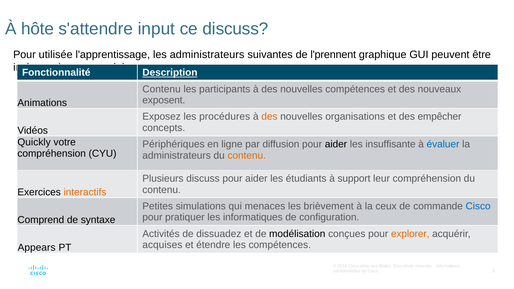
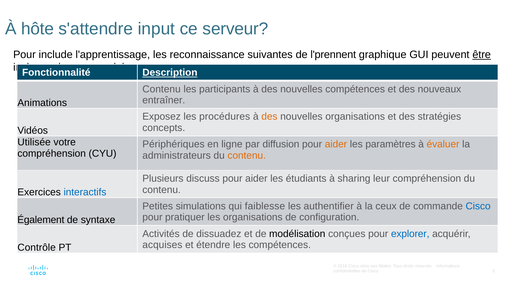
ce discuss: discuss -> serveur
utilisée: utilisée -> include
les administrateurs: administrateurs -> reconnaissance
être underline: none -> present
exposent: exposent -> entraîner
empêcher: empêcher -> stratégies
Quickly: Quickly -> Utilisée
aider at (336, 144) colour: black -> orange
insuffisante: insuffisante -> paramètres
évaluer colour: blue -> orange
support: support -> sharing
interactifs colour: orange -> blue
menaces: menaces -> faiblesse
brièvement: brièvement -> authentifier
les informatiques: informatiques -> organisations
Comprend: Comprend -> Également
explorer colour: orange -> blue
Appears: Appears -> Contrôle
